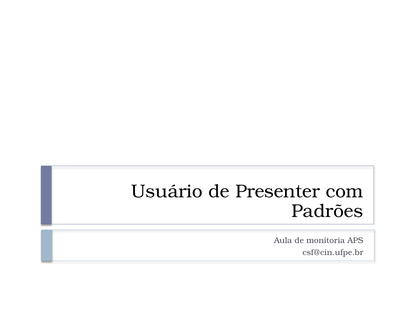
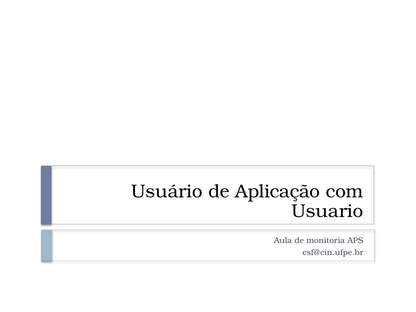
Presenter: Presenter -> Aplicação
Padrões: Padrões -> Usuario
